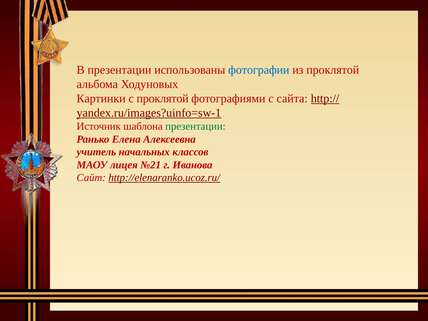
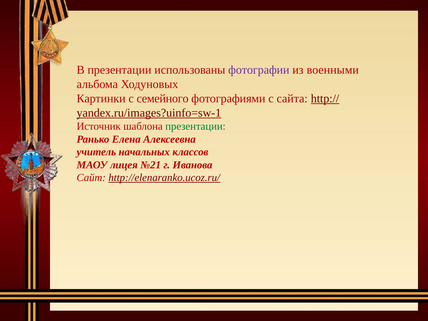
фотографии colour: blue -> purple
из проклятой: проклятой -> военными
с проклятой: проклятой -> семейного
